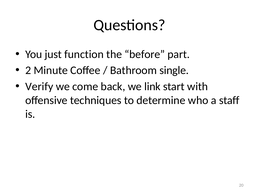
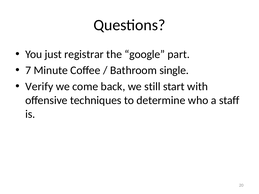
function: function -> registrar
before: before -> google
2: 2 -> 7
link: link -> still
